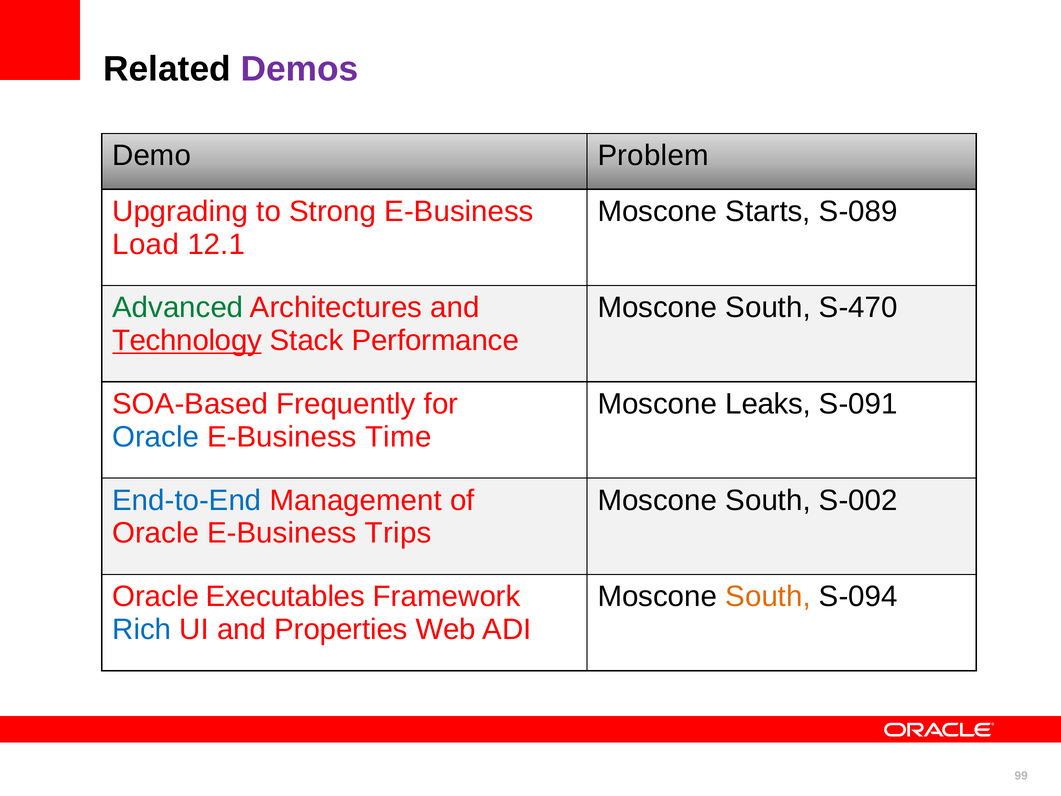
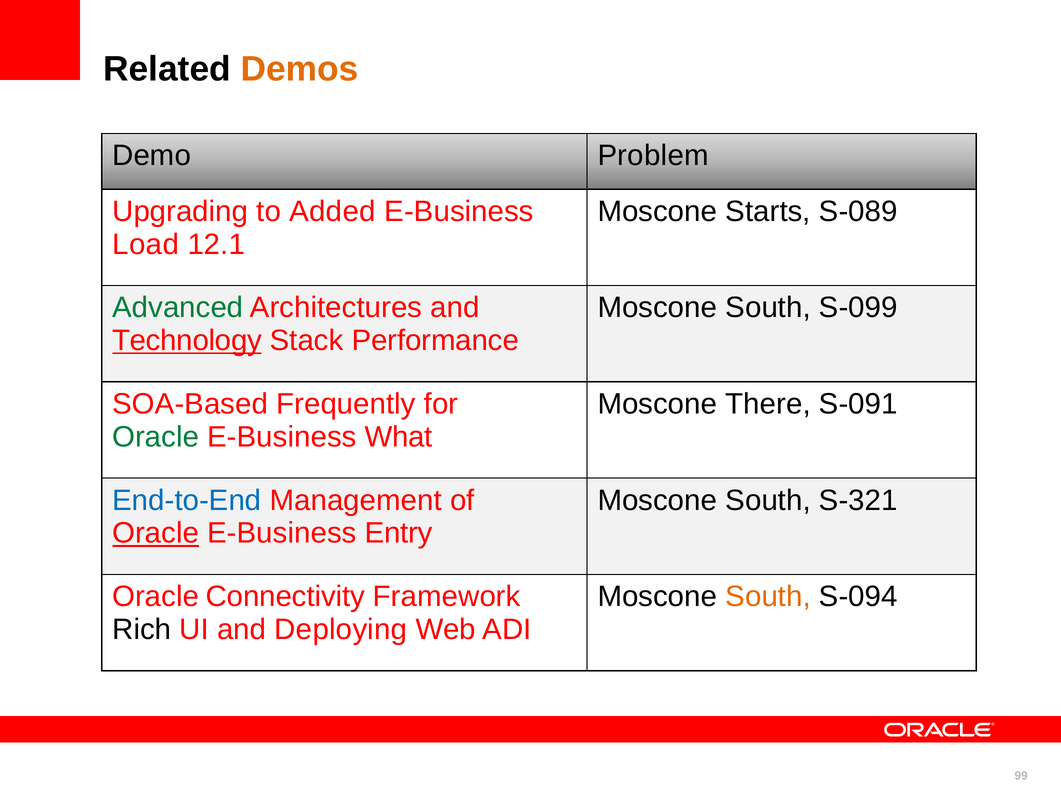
Demos colour: purple -> orange
Strong: Strong -> Added
S-470: S-470 -> S-099
Leaks: Leaks -> There
Oracle at (156, 437) colour: blue -> green
Time: Time -> What
S-002: S-002 -> S-321
Oracle at (156, 533) underline: none -> present
Trips: Trips -> Entry
Executables: Executables -> Connectivity
Rich colour: blue -> black
Properties: Properties -> Deploying
